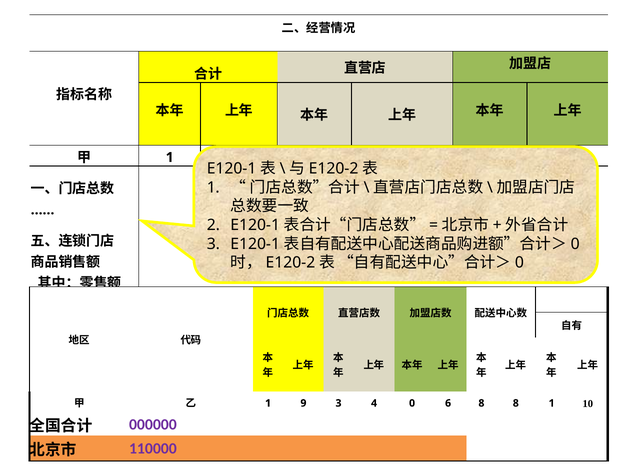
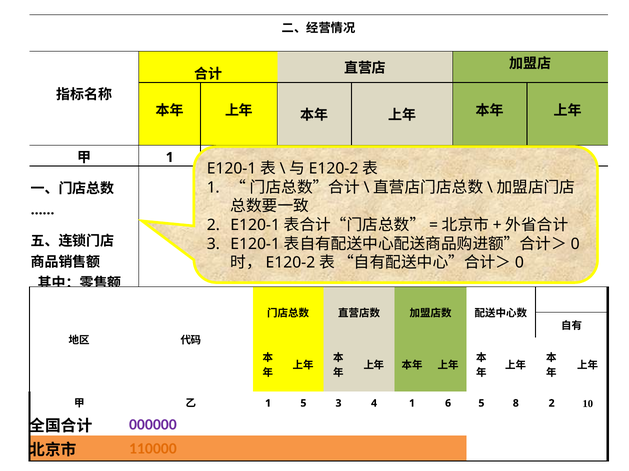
1 9: 9 -> 5
4 0: 0 -> 1
6 8: 8 -> 5
8 1: 1 -> 2
110000 colour: purple -> orange
